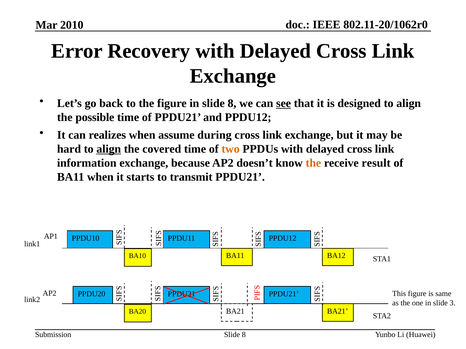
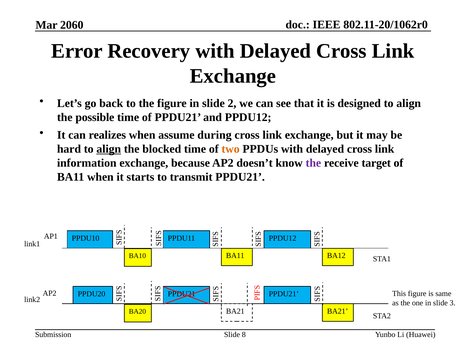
2010: 2010 -> 2060
in slide 8: 8 -> 2
see underline: present -> none
covered: covered -> blocked
the at (313, 163) colour: orange -> purple
result: result -> target
